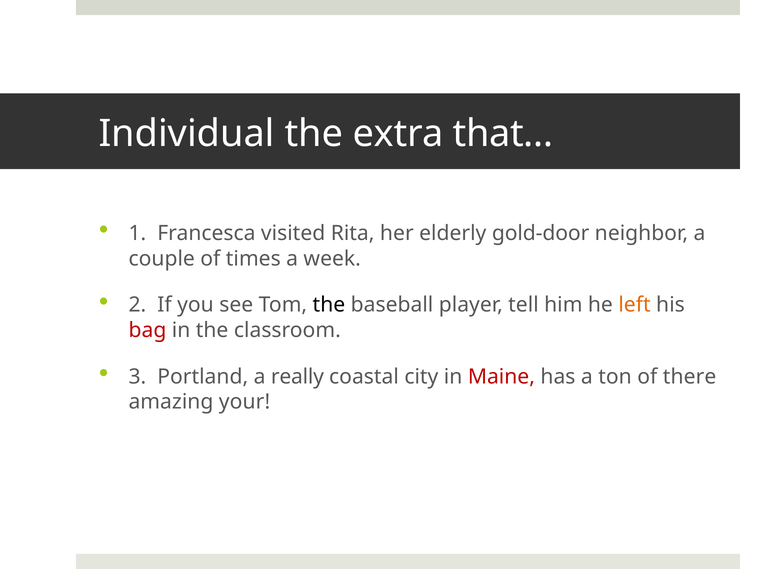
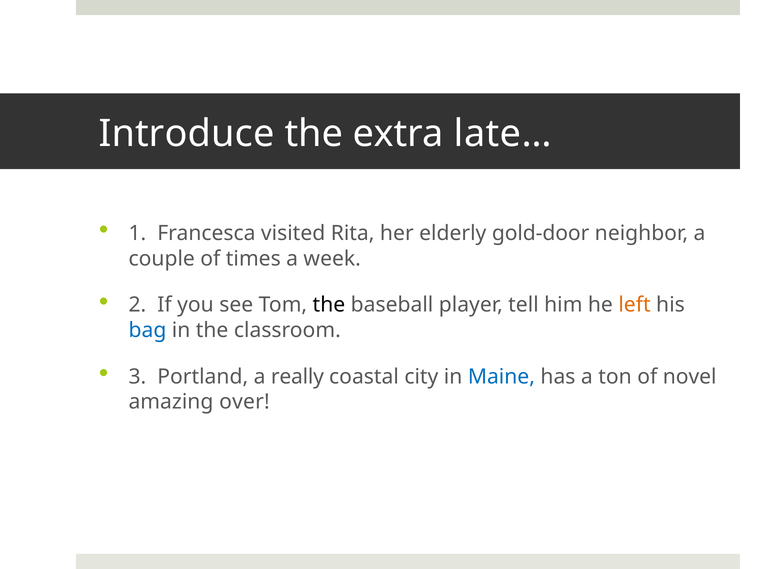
Individual: Individual -> Introduce
that…: that… -> late…
bag colour: red -> blue
Maine colour: red -> blue
there: there -> novel
your: your -> over
